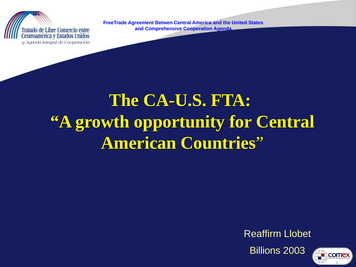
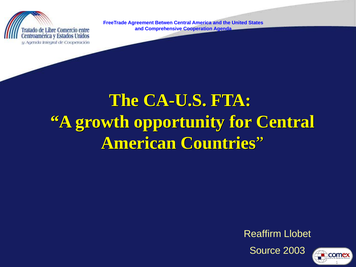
Billions: Billions -> Source
